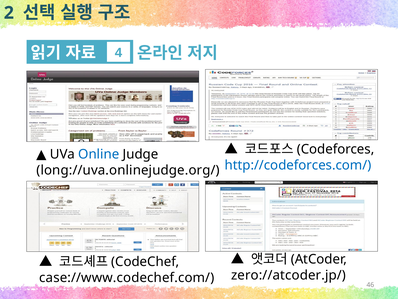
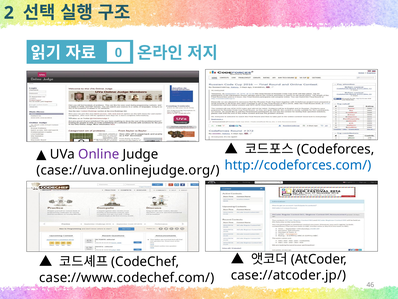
4: 4 -> 0
Online colour: blue -> purple
long://uva.onlinejudge.org/: long://uva.onlinejudge.org/ -> case://uva.onlinejudge.org/
zero://atcoder.jp/: zero://atcoder.jp/ -> case://atcoder.jp/
